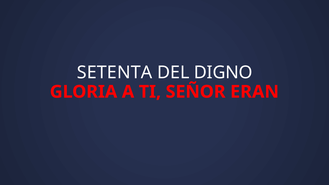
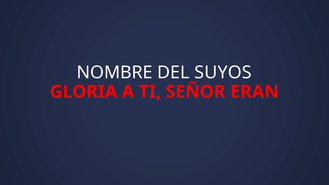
SETENTA: SETENTA -> NOMBRE
DIGNO: DIGNO -> SUYOS
